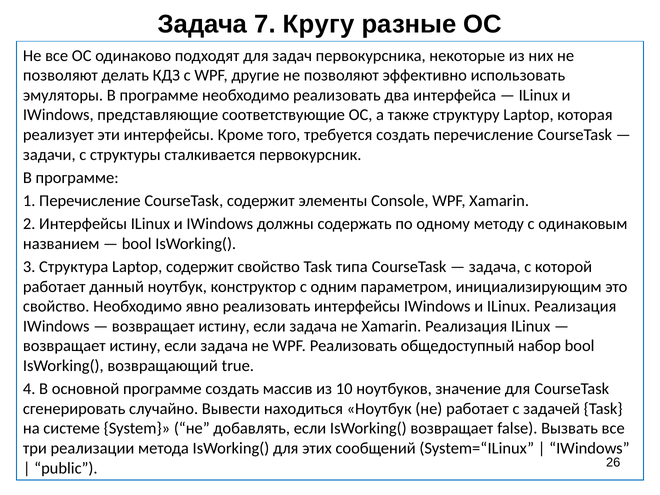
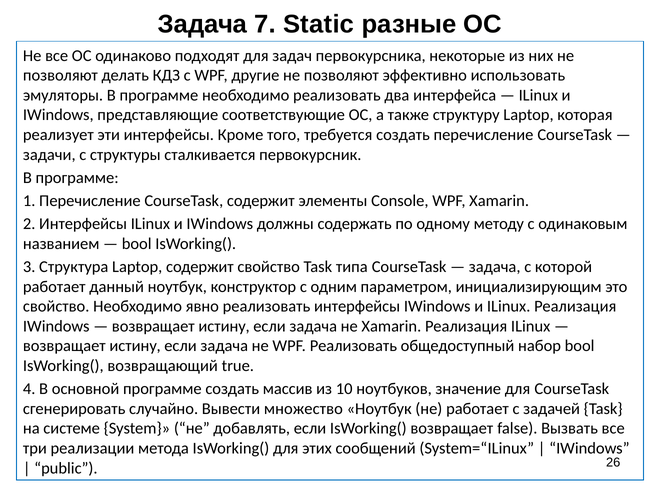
Кругу: Кругу -> Static
находиться: находиться -> множество
